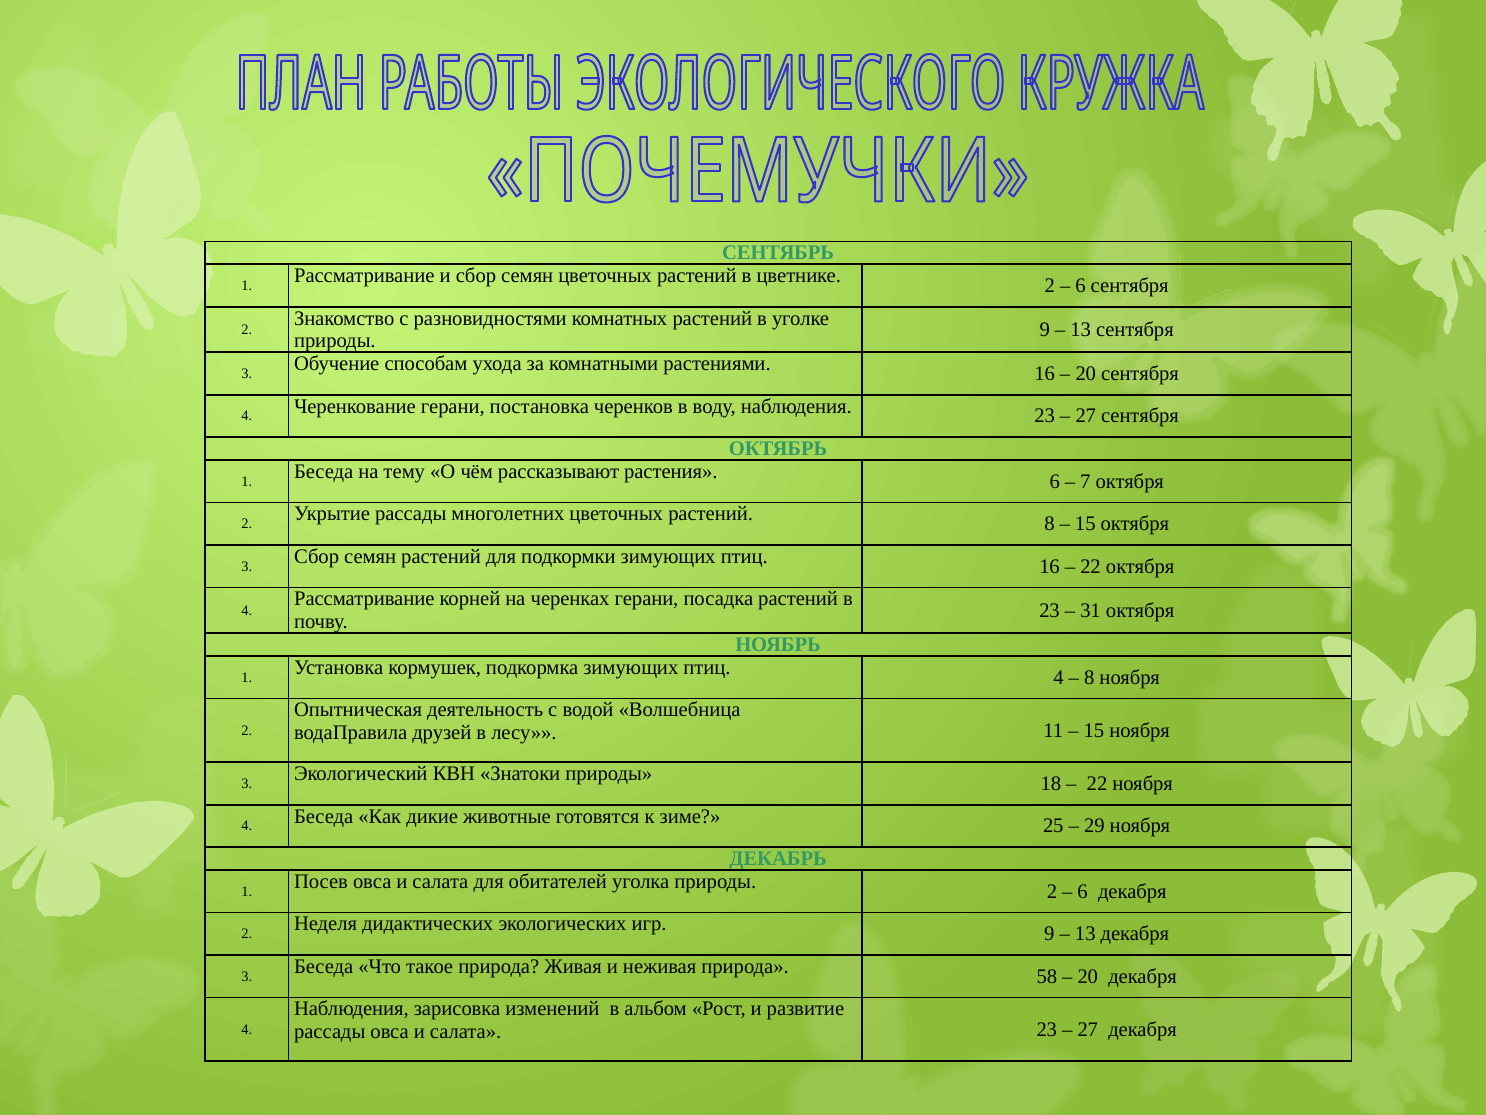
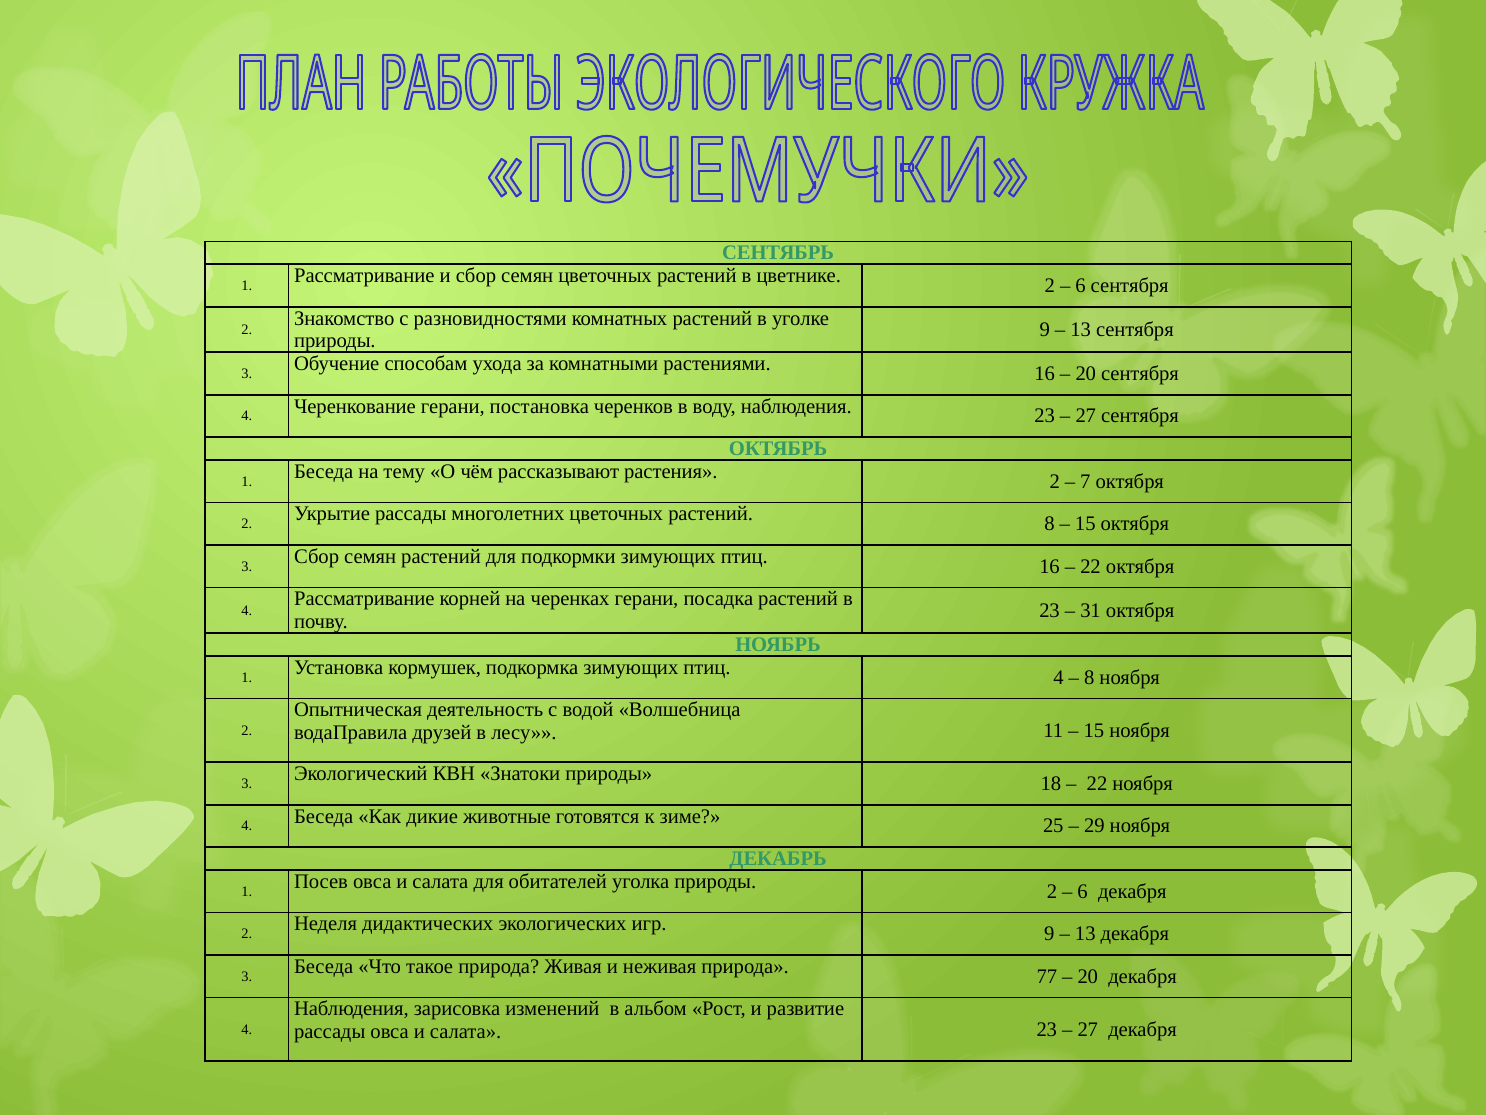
растения 6: 6 -> 2
58: 58 -> 77
